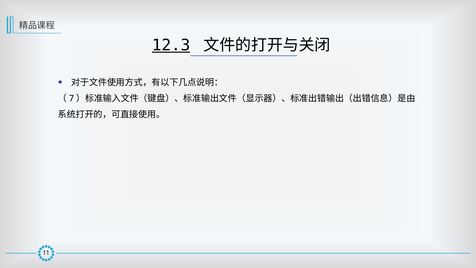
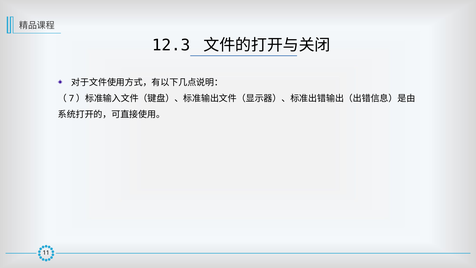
12.3 underline: present -> none
